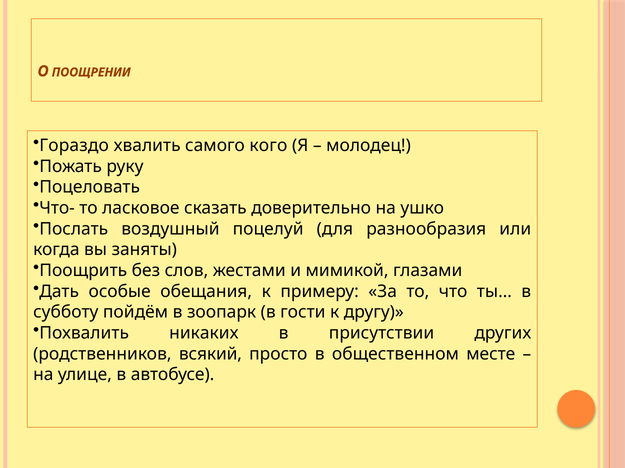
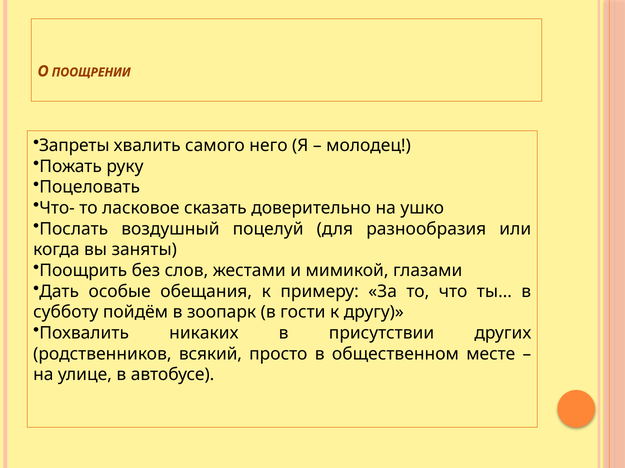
Гораздо: Гораздо -> Запреты
кого: кого -> него
